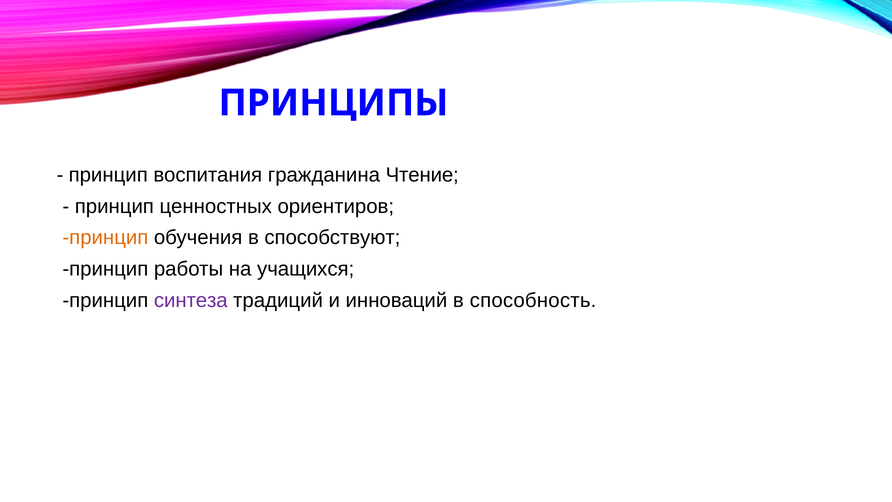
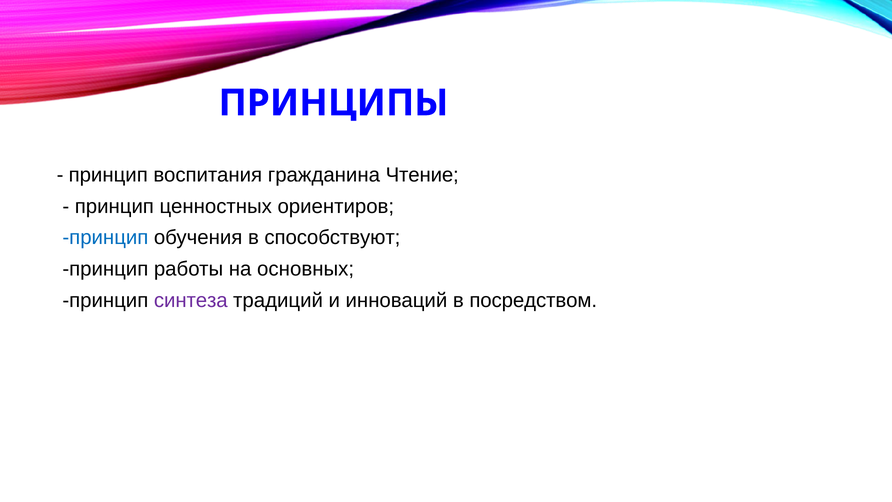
принцип at (105, 238) colour: orange -> blue
учащихся: учащихся -> основных
способность: способность -> посредством
